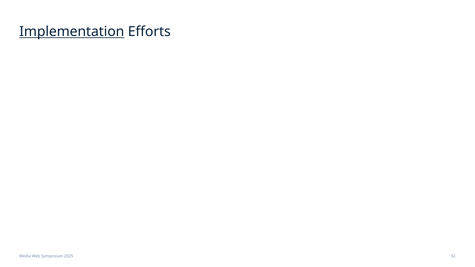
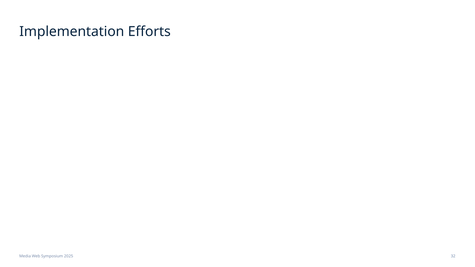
Implementation underline: present -> none
